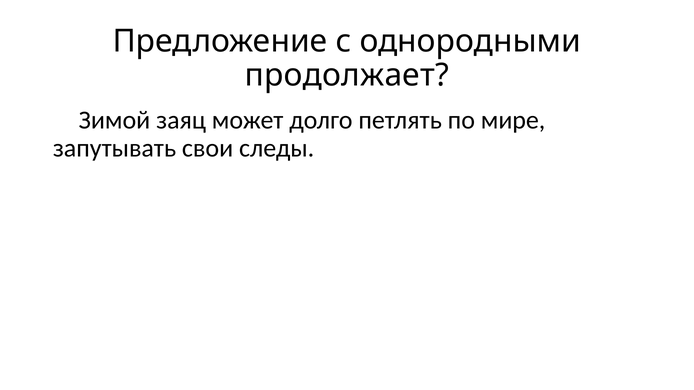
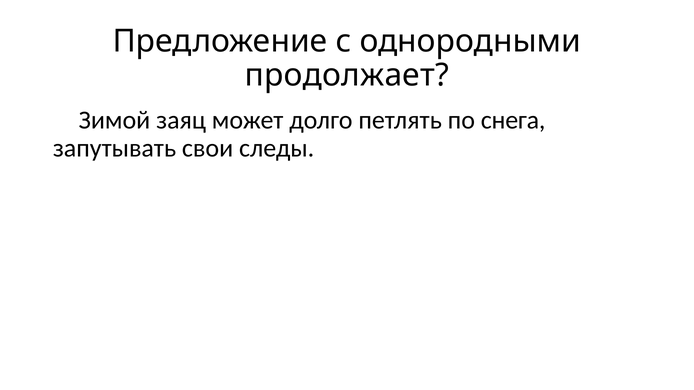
мире: мире -> снега
